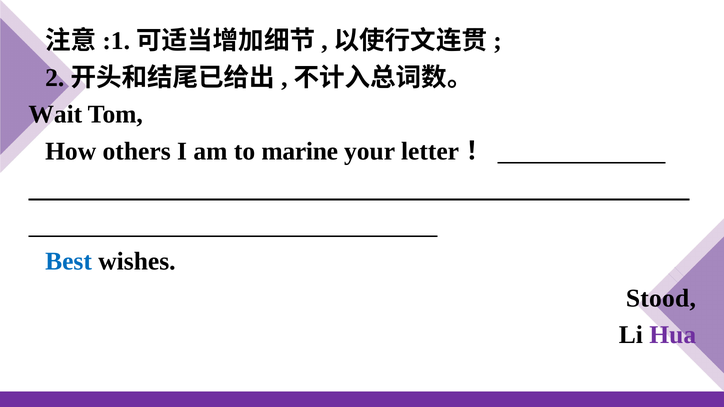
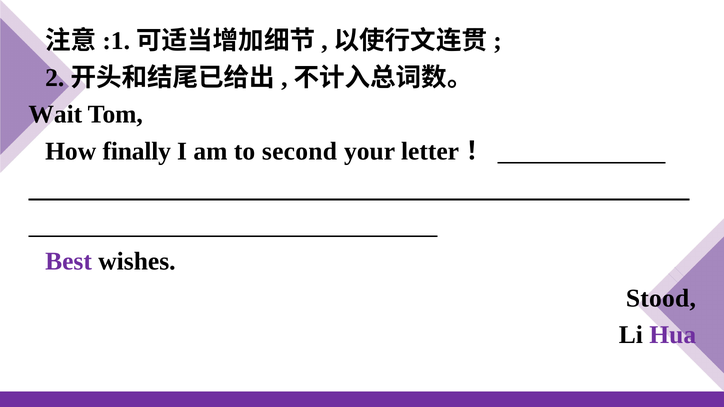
others: others -> finally
marine: marine -> second
Best colour: blue -> purple
